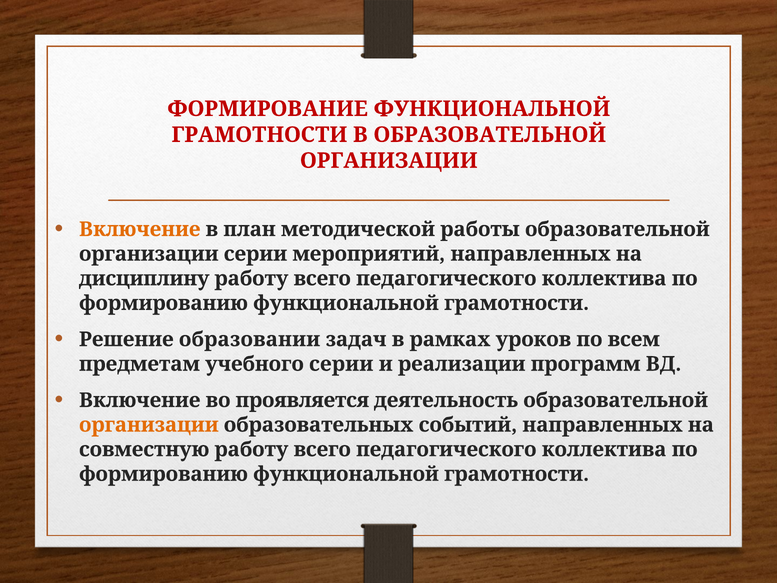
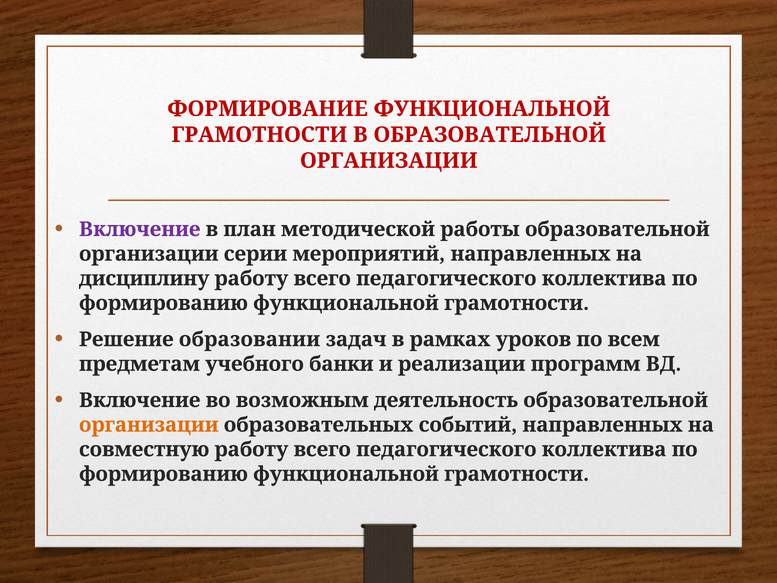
Включение at (140, 229) colour: orange -> purple
учебного серии: серии -> банки
проявляется: проявляется -> возможным
